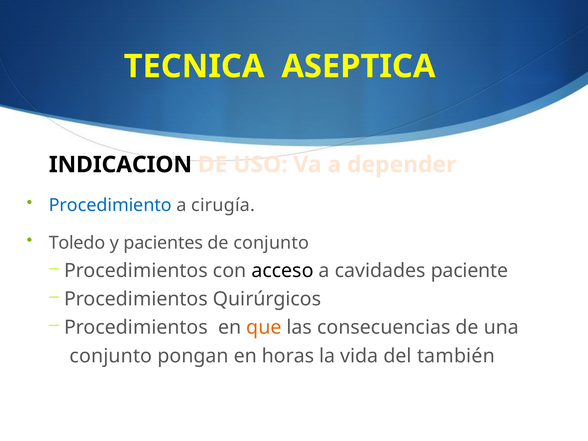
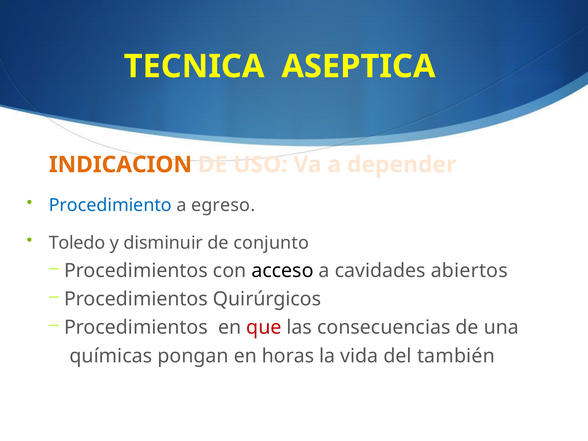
INDICACION colour: black -> orange
cirugía: cirugía -> egreso
pacientes: pacientes -> disminuir
paciente: paciente -> abiertos
que colour: orange -> red
conjunto at (111, 356): conjunto -> químicas
